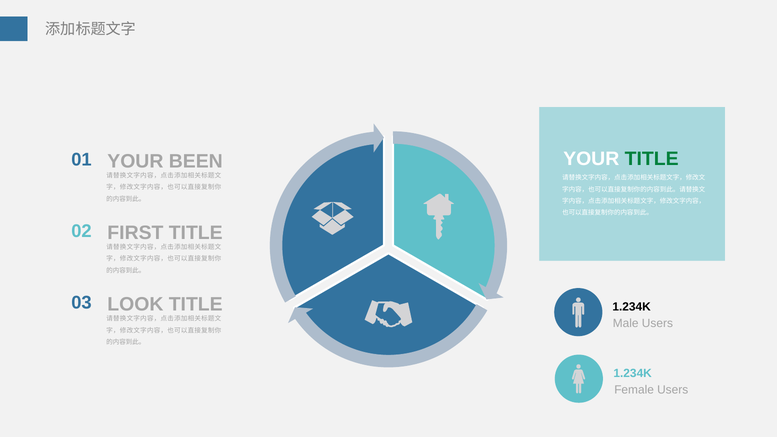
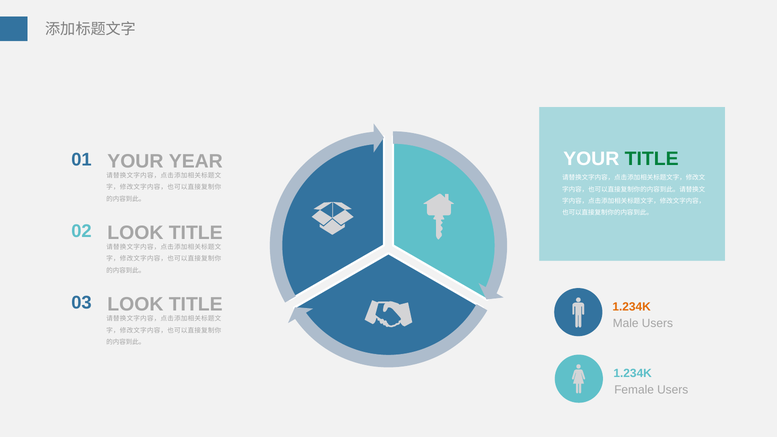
BEEN: BEEN -> YEAR
FIRST at (135, 233): FIRST -> LOOK
1.234K at (632, 307) colour: black -> orange
